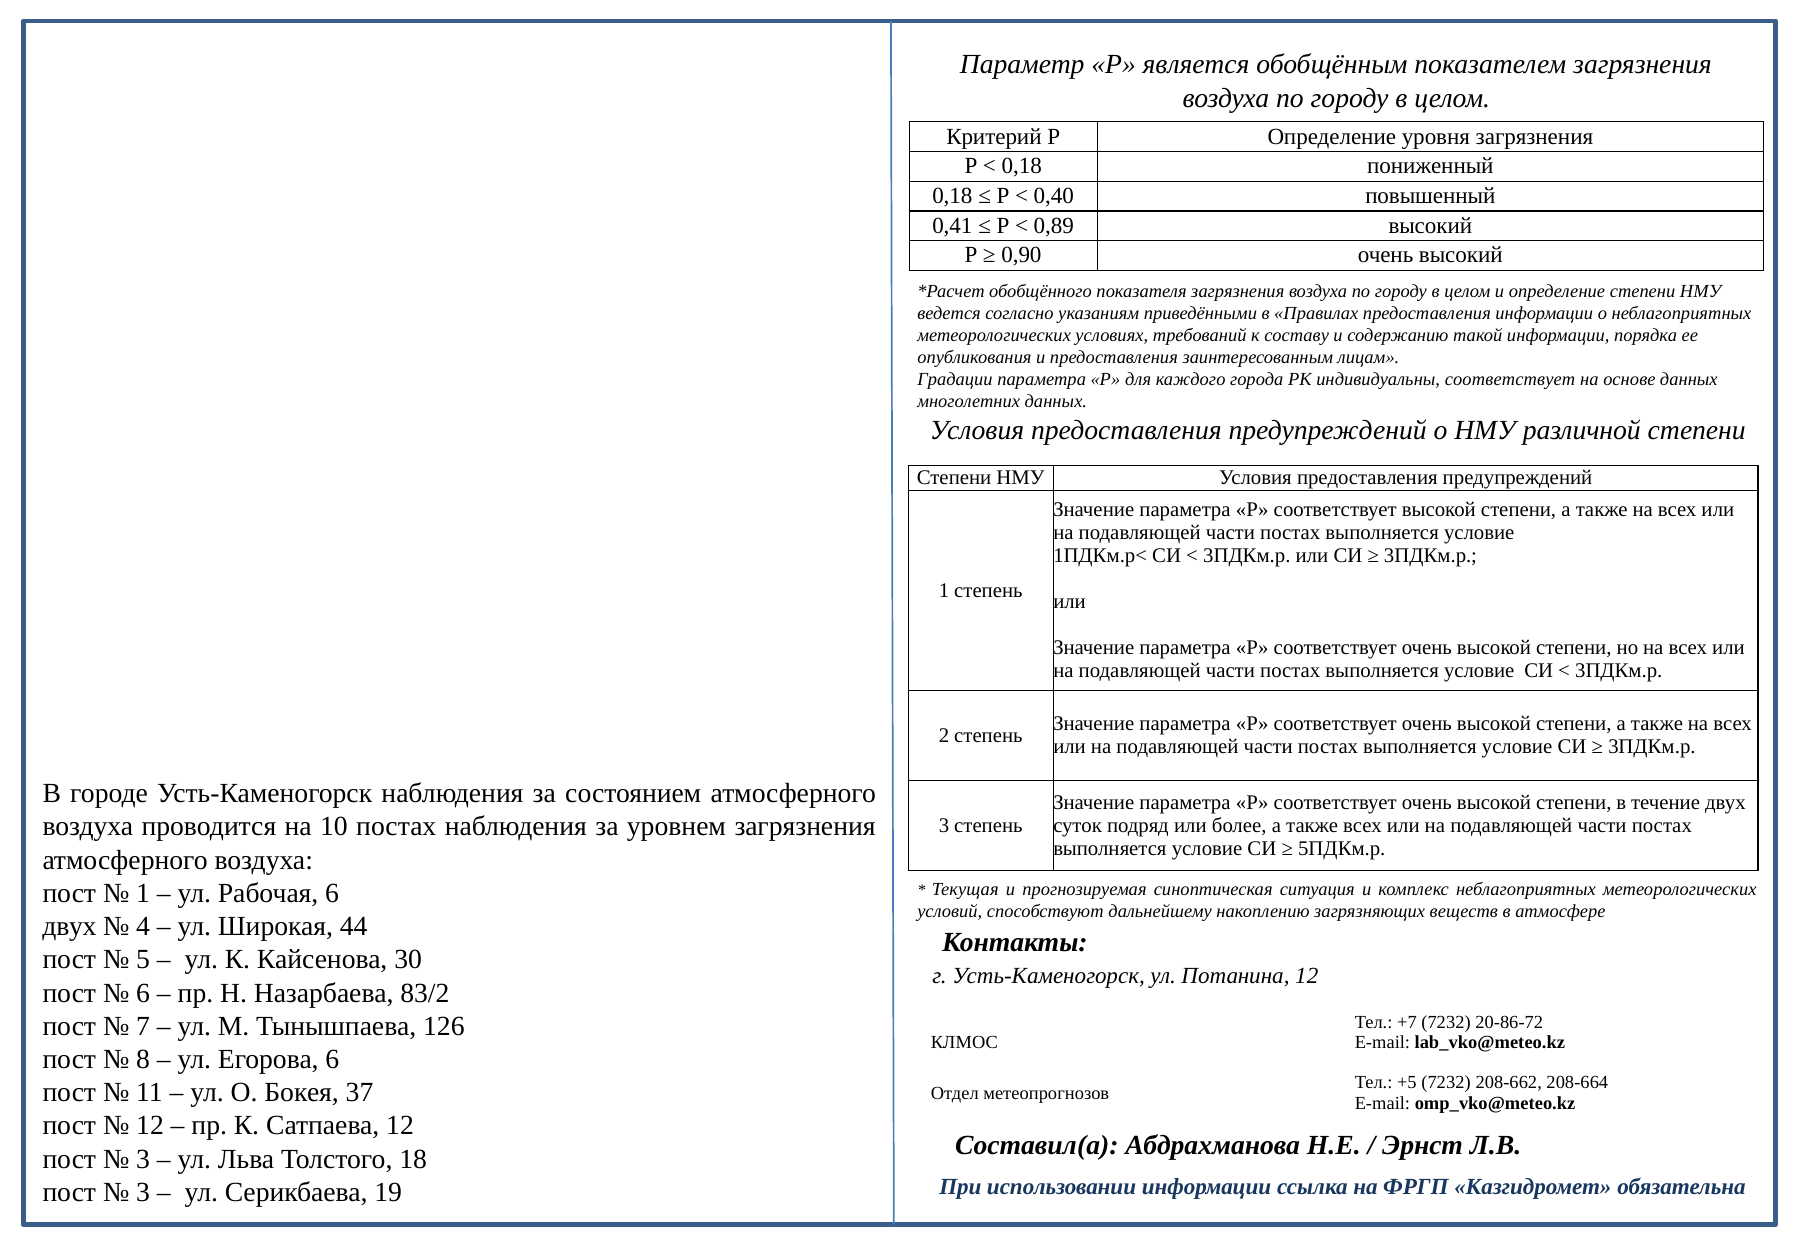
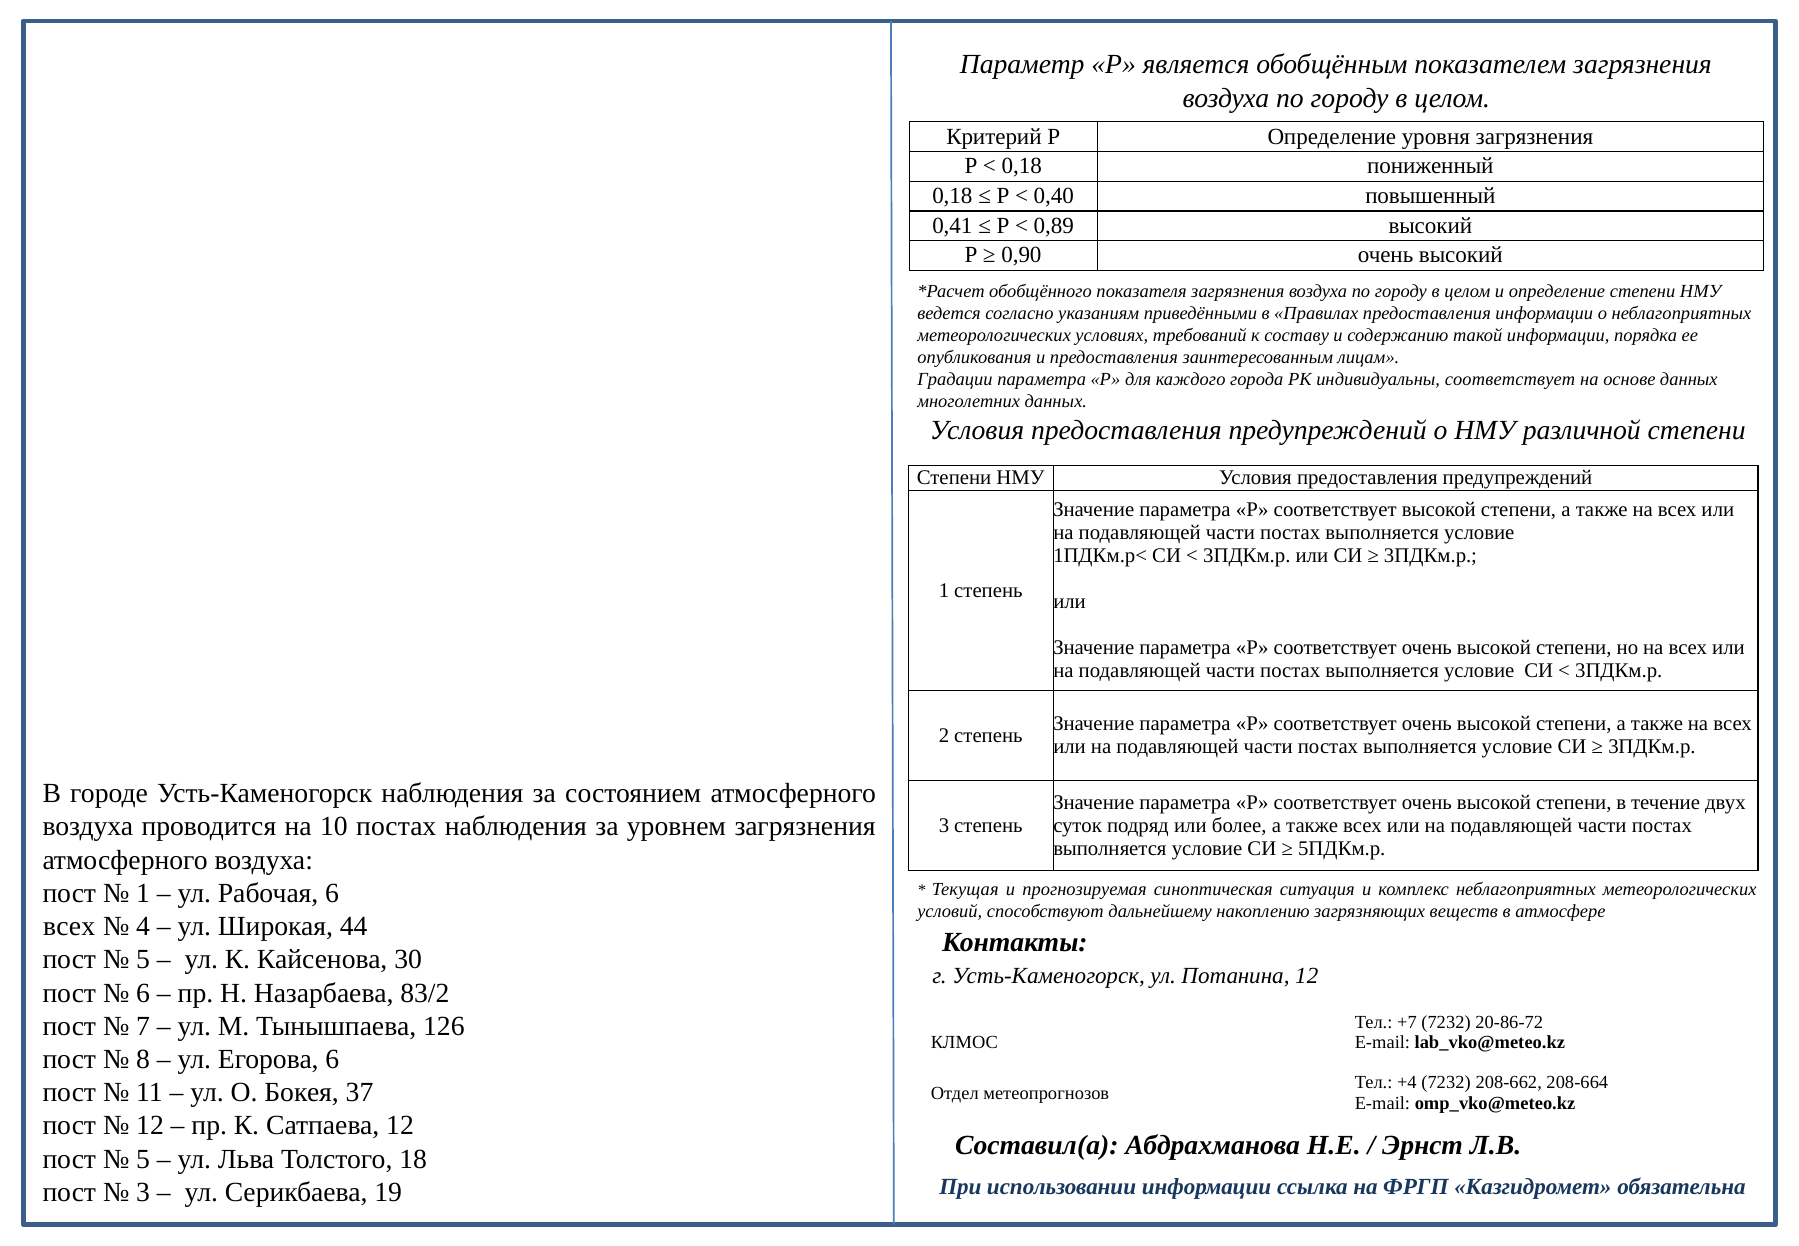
двух at (69, 926): двух -> всех
+5: +5 -> +4
3 at (143, 1159): 3 -> 5
